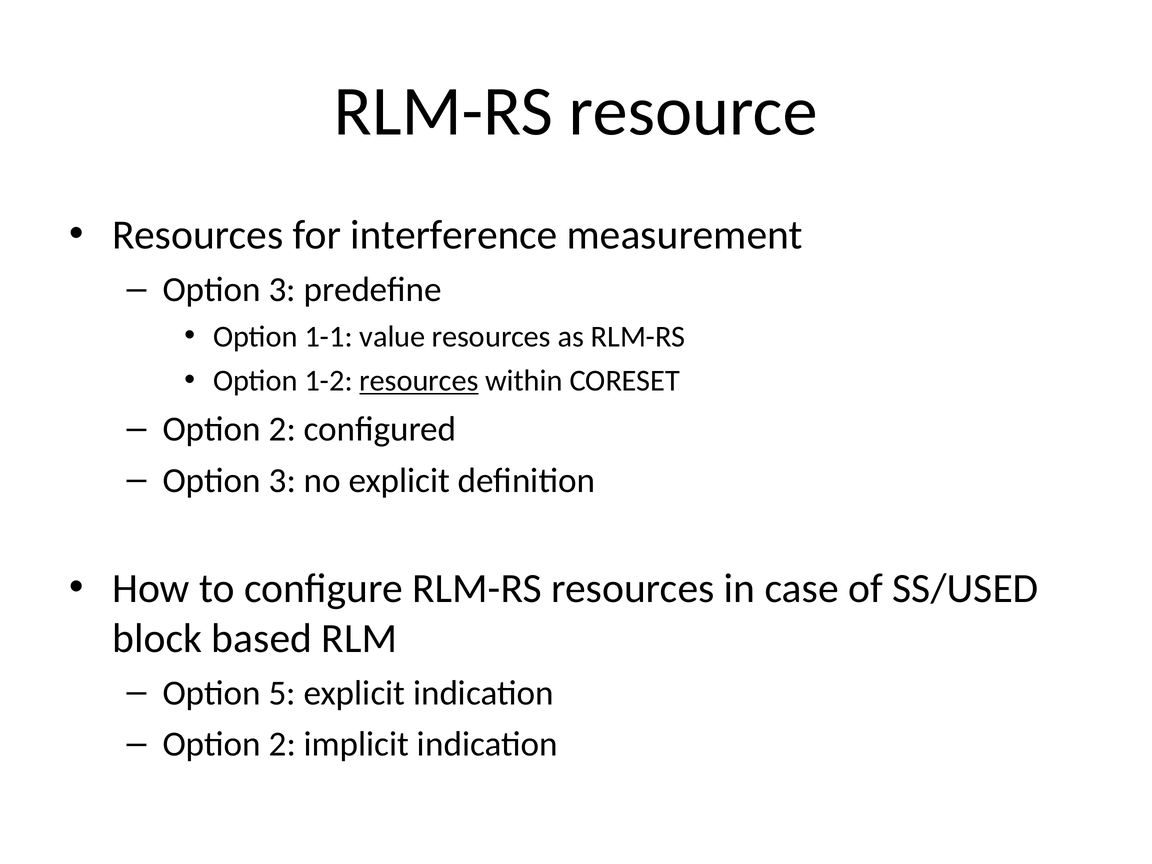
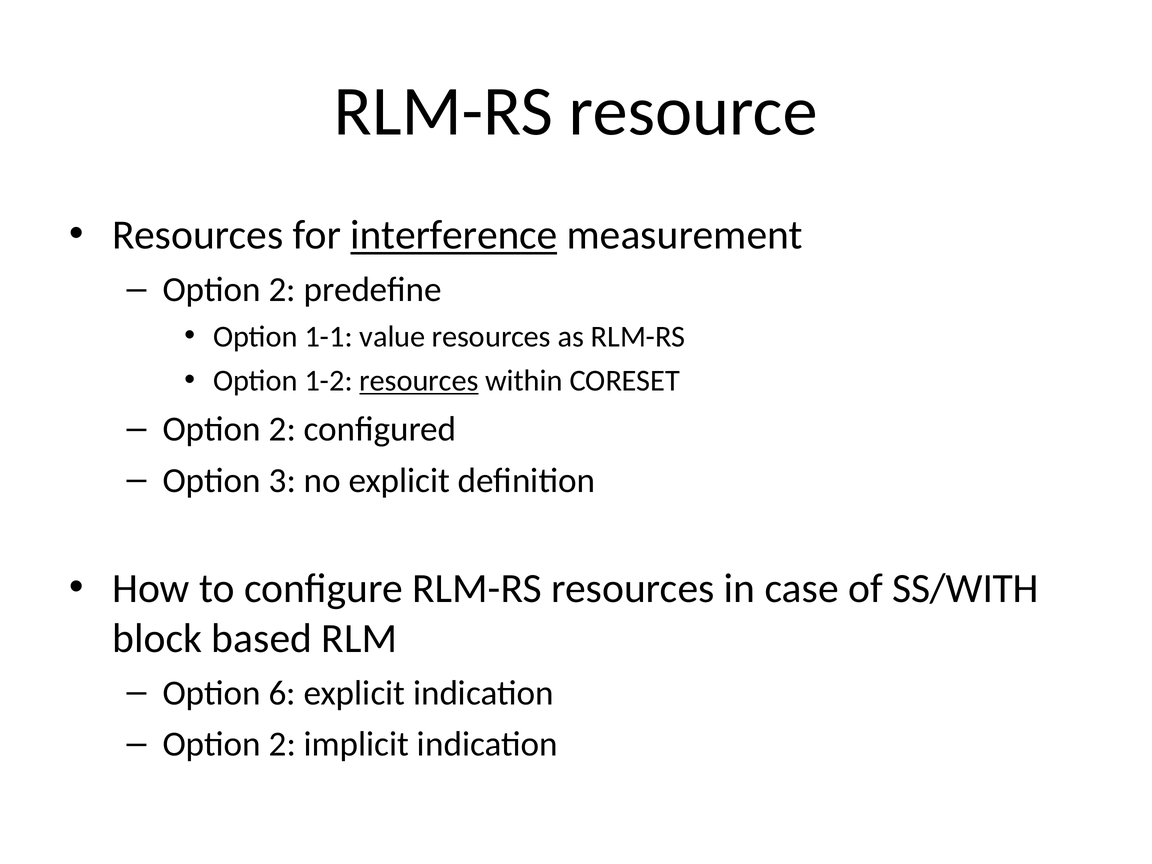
interference underline: none -> present
3 at (282, 290): 3 -> 2
SS/USED: SS/USED -> SS/WITH
5: 5 -> 6
